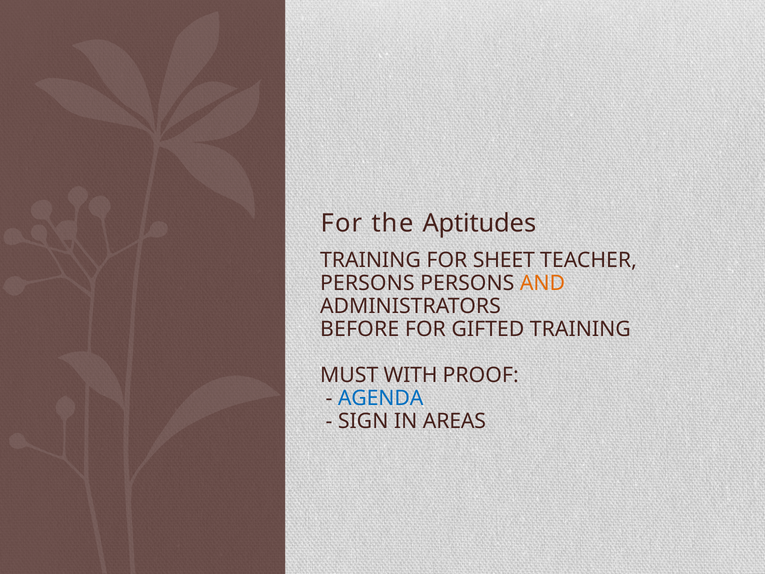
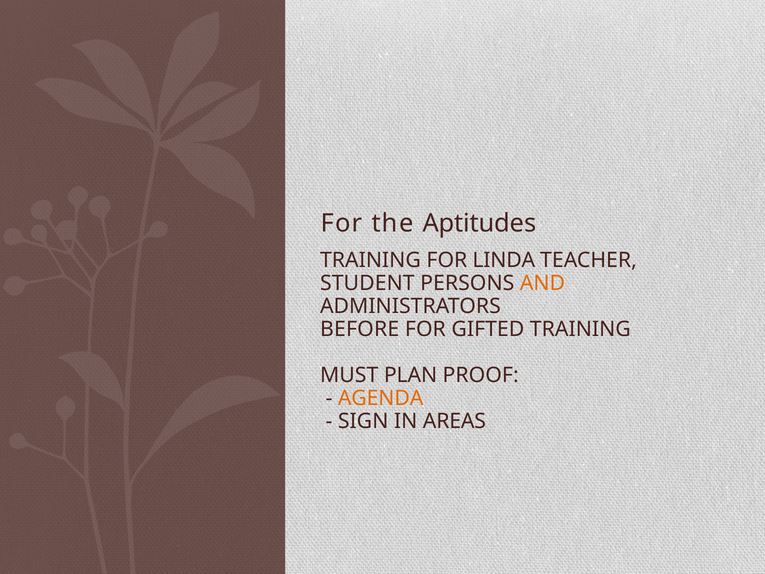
SHEET: SHEET -> LINDA
PERSONS at (367, 283): PERSONS -> STUDENT
WITH: WITH -> PLAN
AGENDA colour: blue -> orange
